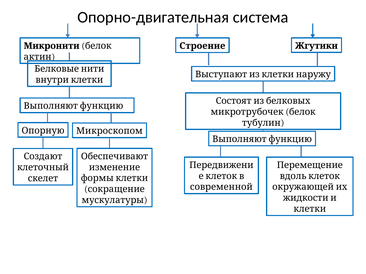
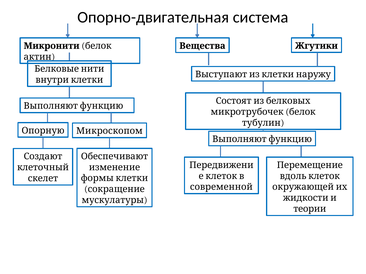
Строение: Строение -> Вещества
клетки: клетки -> теории
